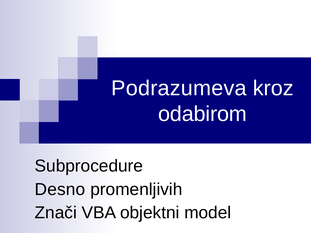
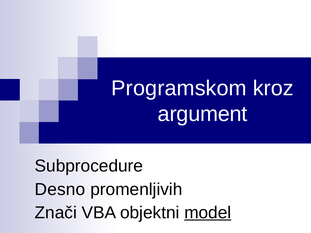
Podrazumeva: Podrazumeva -> Programskom
odabirom: odabirom -> argument
model underline: none -> present
